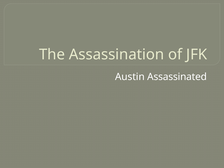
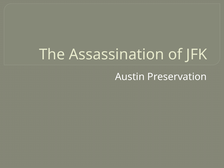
Assassinated: Assassinated -> Preservation
